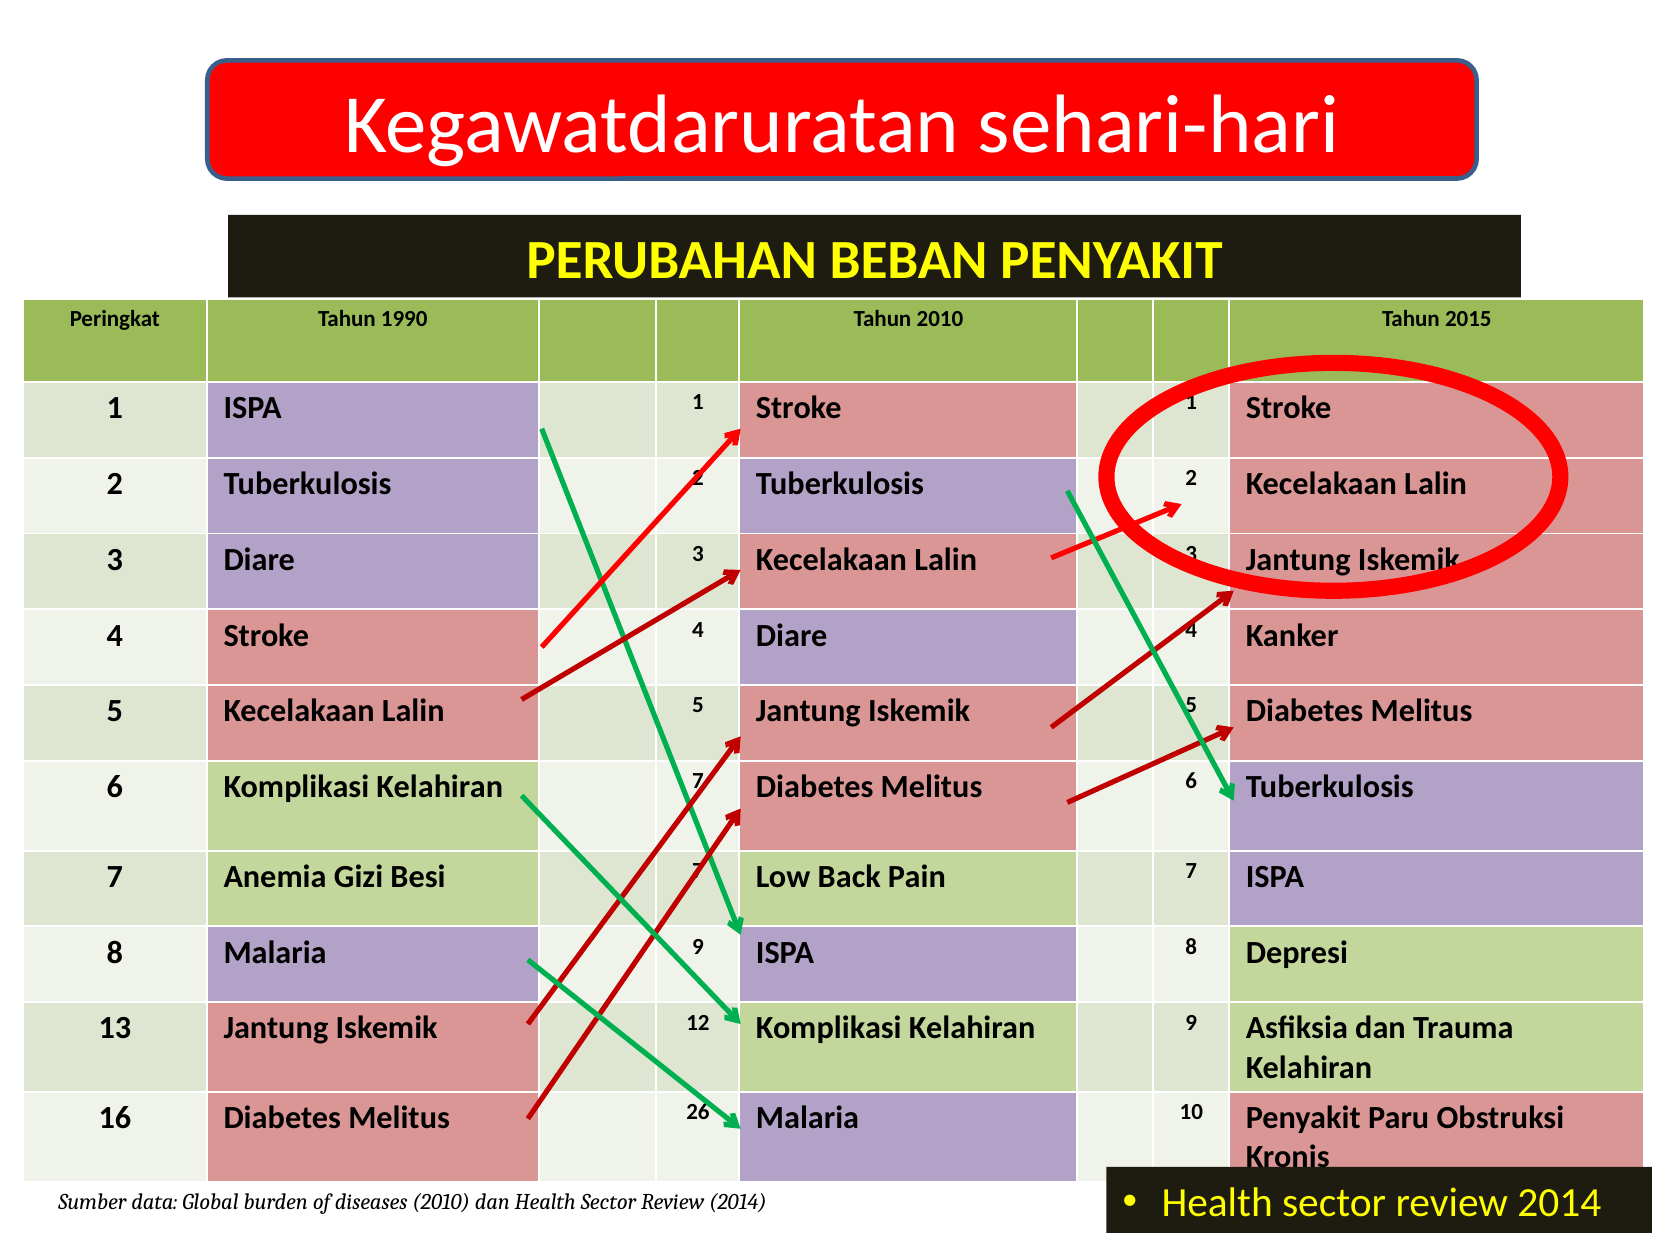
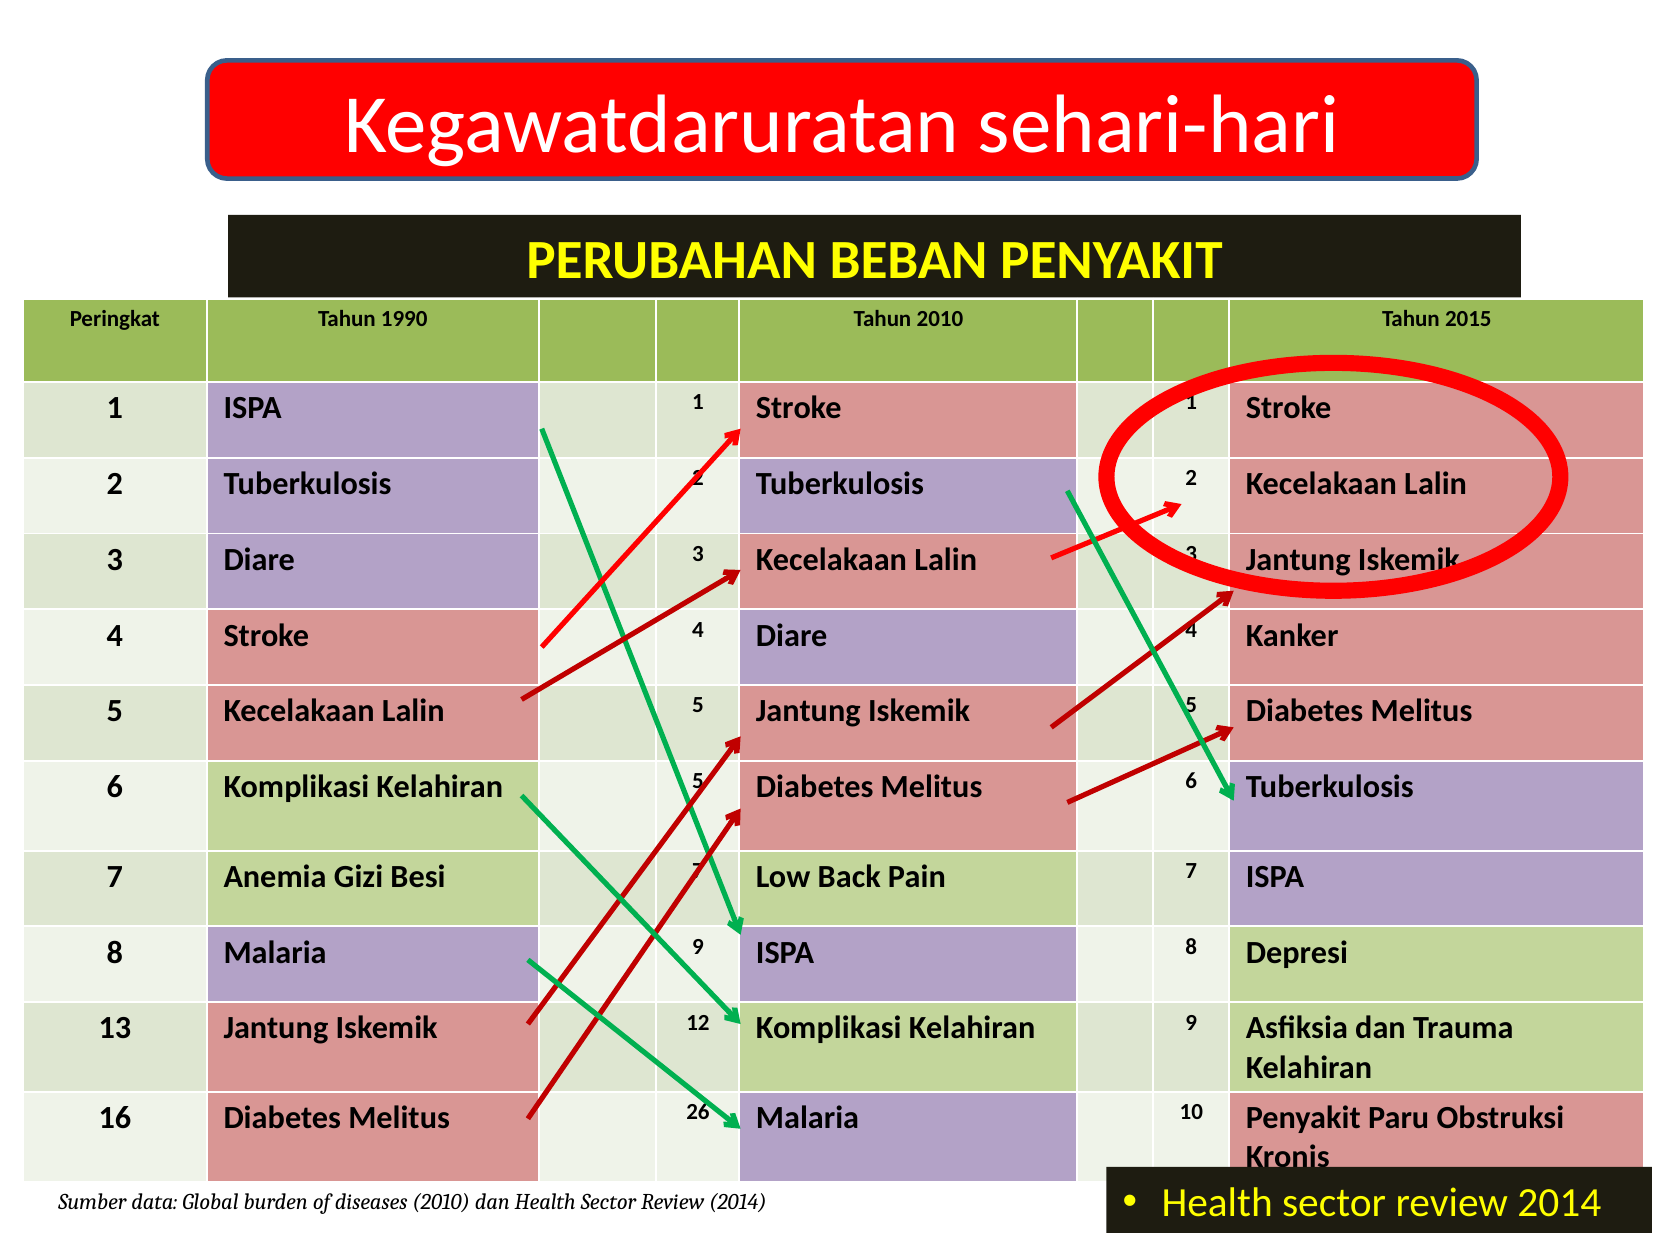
Kelahiran 7: 7 -> 5
